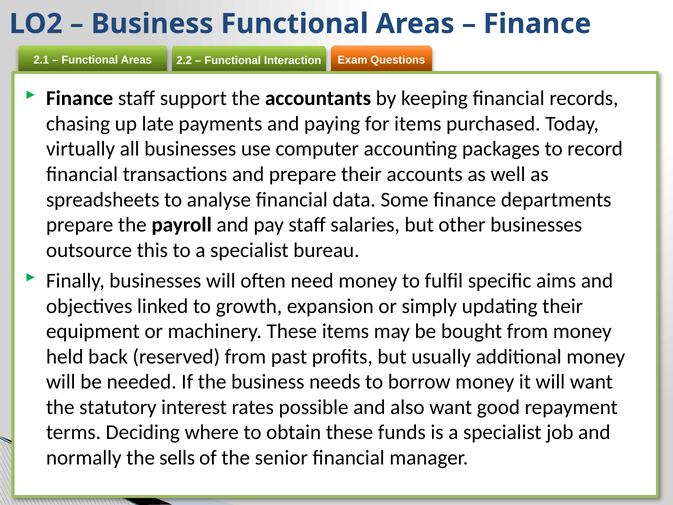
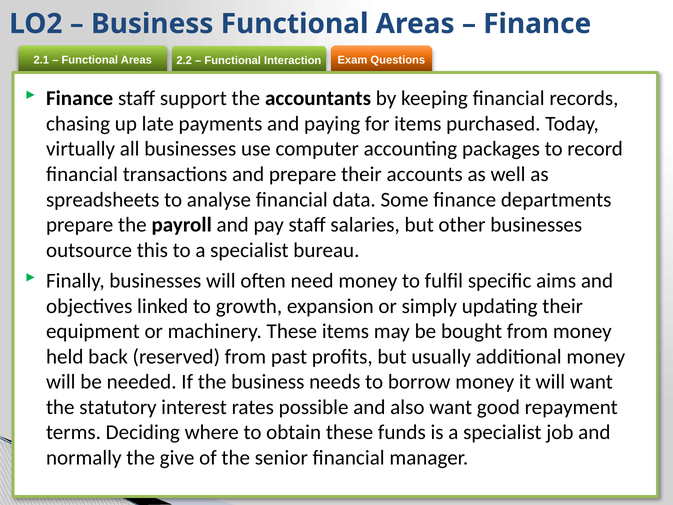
sells: sells -> give
